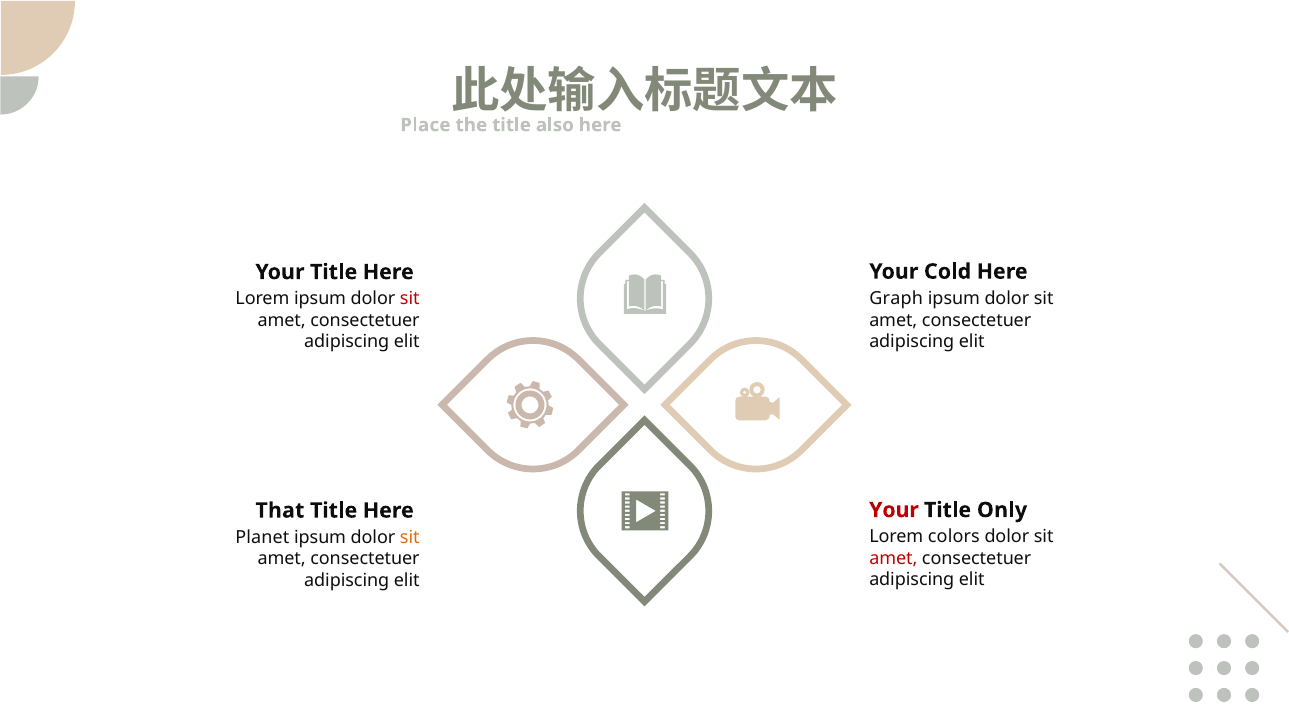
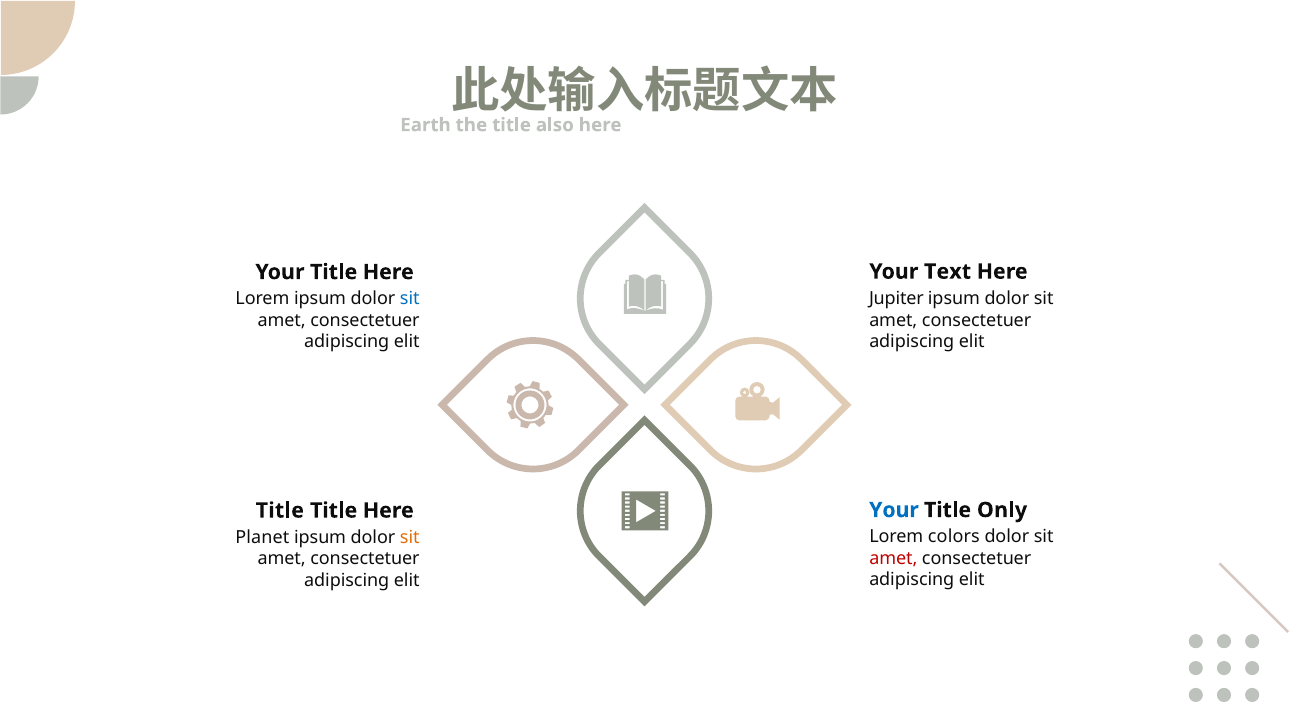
Place: Place -> Earth
Cold: Cold -> Text
Graph: Graph -> Jupiter
sit at (410, 299) colour: red -> blue
Your at (894, 510) colour: red -> blue
That at (280, 511): That -> Title
